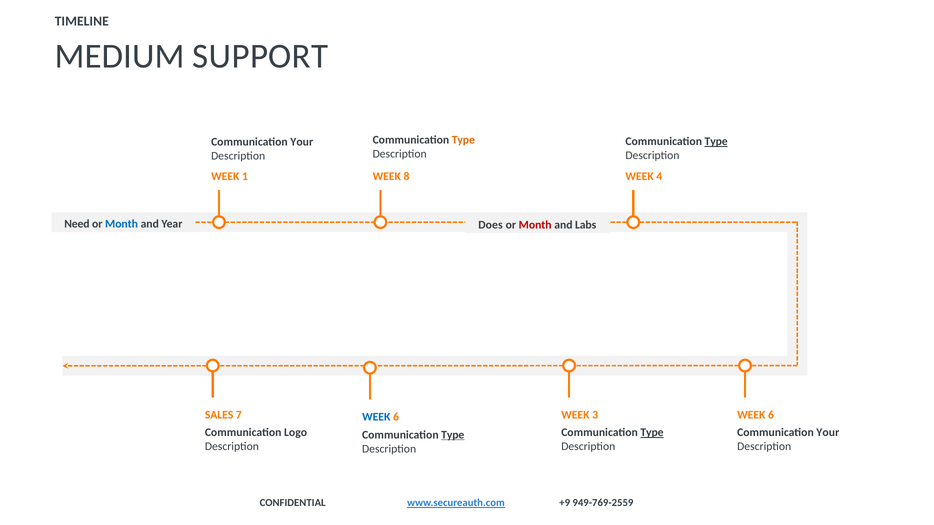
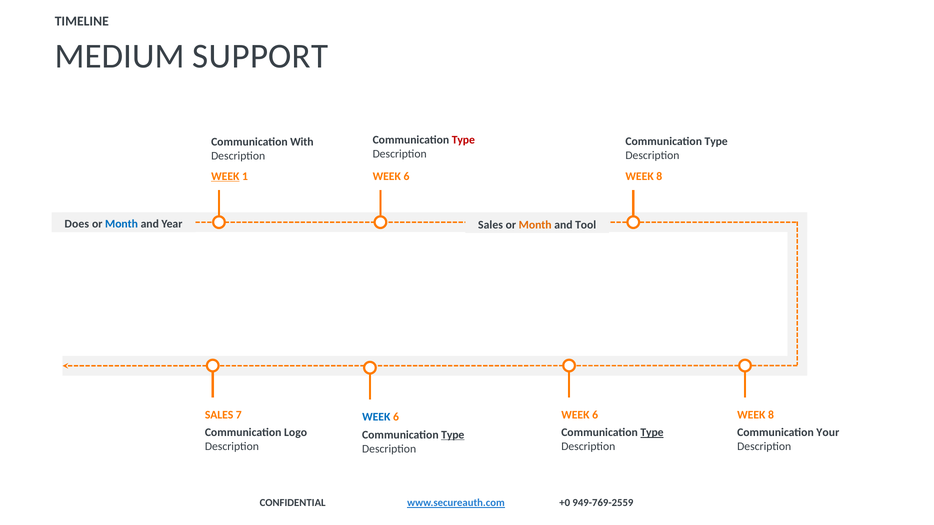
Type at (463, 140) colour: orange -> red
Type at (716, 142) underline: present -> none
Your at (302, 142): Your -> With
WEEK at (225, 176) underline: none -> present
8 at (406, 176): 8 -> 6
4 at (659, 176): 4 -> 8
Need: Need -> Does
Does at (491, 225): Does -> Sales
Month at (535, 225) colour: red -> orange
Labs: Labs -> Tool
3 at (595, 415): 3 -> 6
6 at (771, 415): 6 -> 8
+9: +9 -> +0
